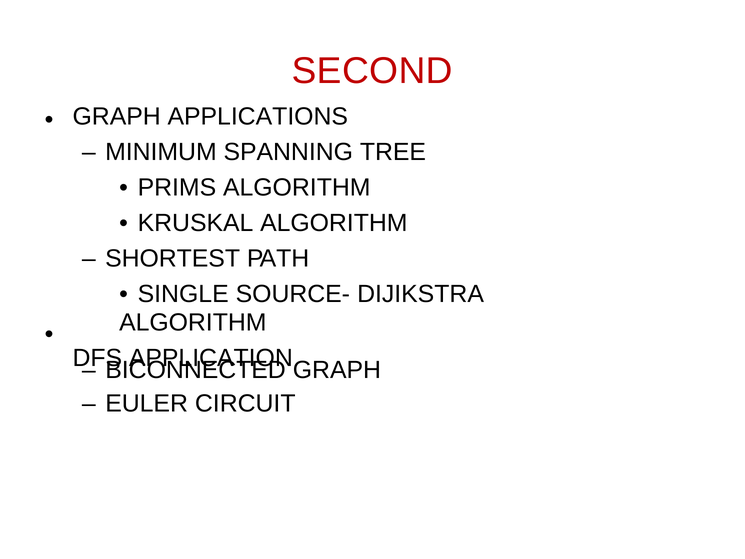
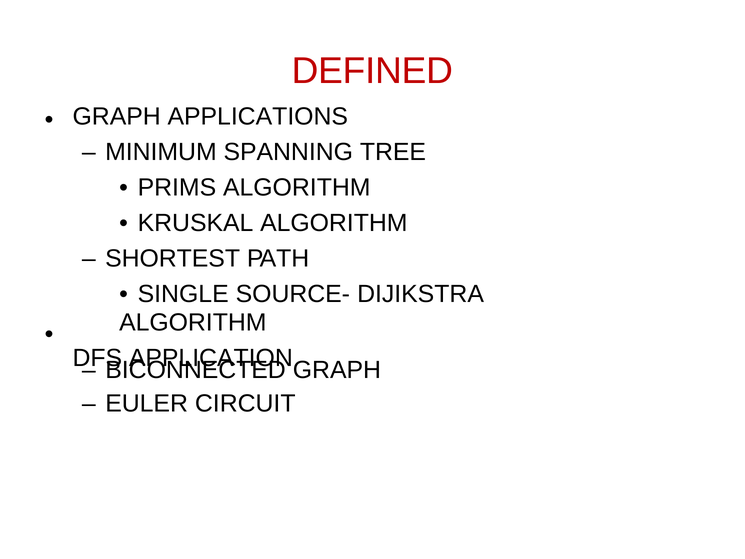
SECOND: SECOND -> DEFINED
